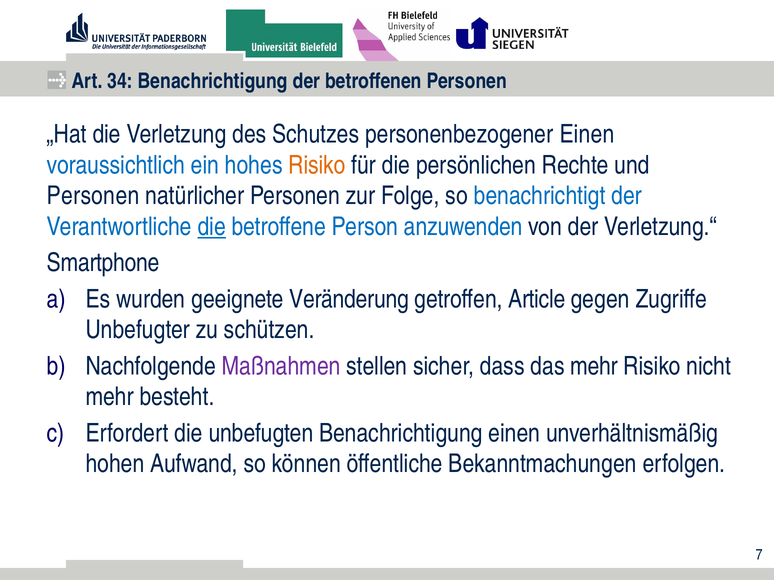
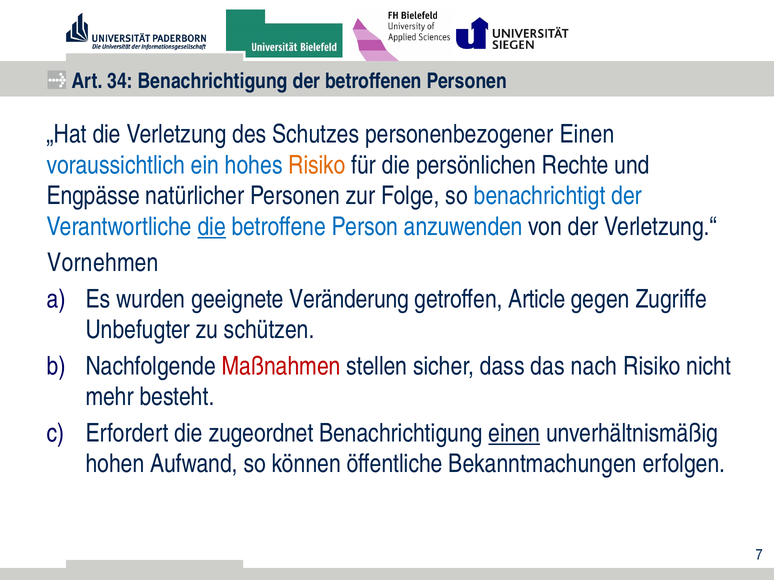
Personen at (93, 196): Personen -> Engpässe
Smartphone: Smartphone -> Vornehmen
Maßnahmen colour: purple -> red
das mehr: mehr -> nach
unbefugten: unbefugten -> zugeordnet
einen at (514, 433) underline: none -> present
